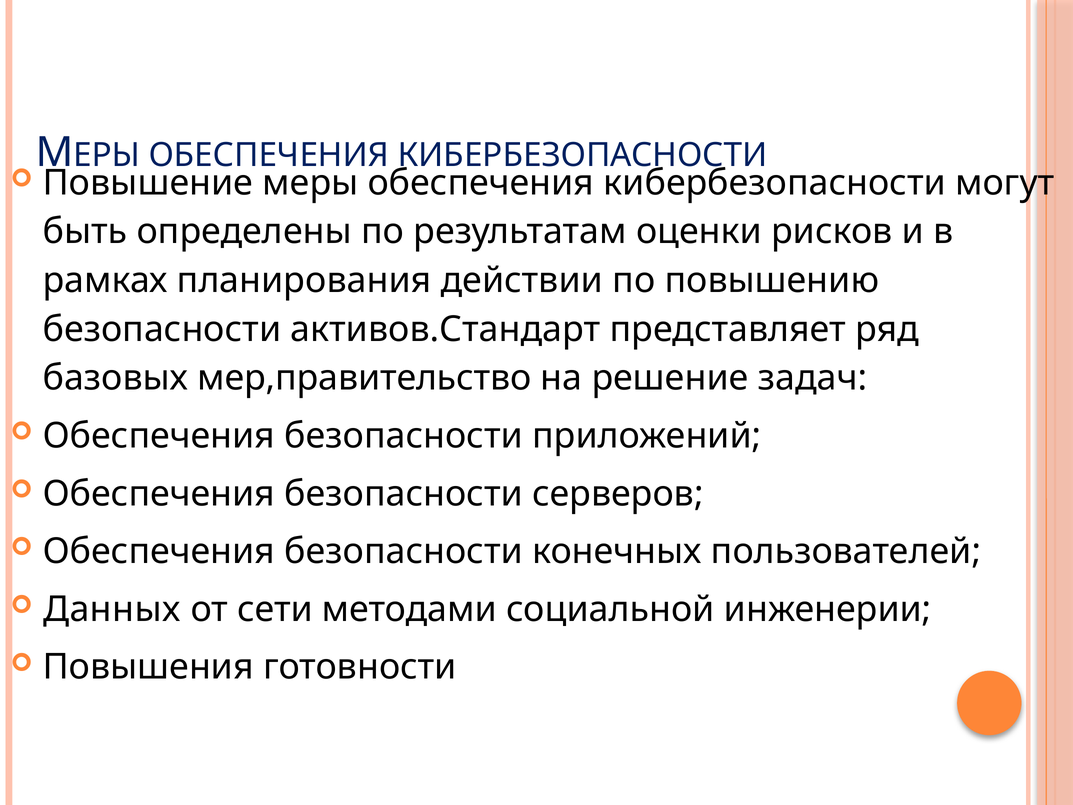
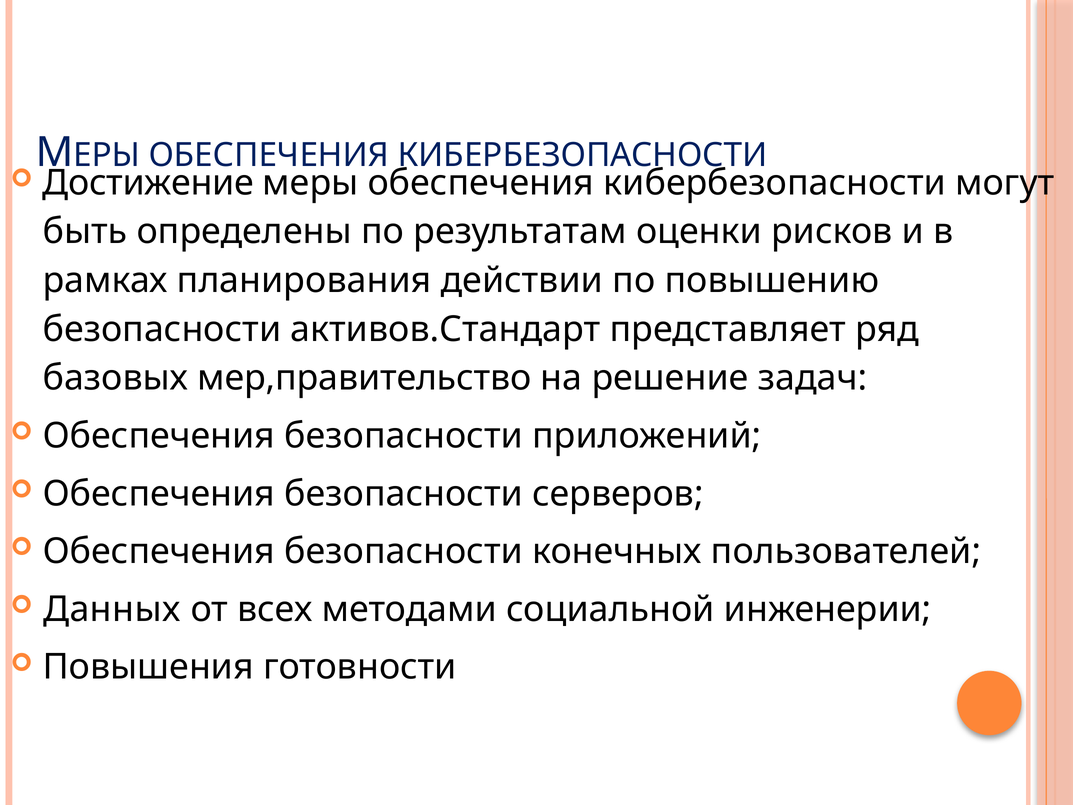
Повышение: Повышение -> Достижение
сети: сети -> всех
